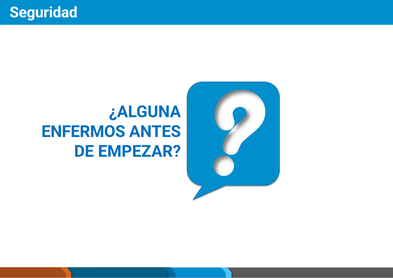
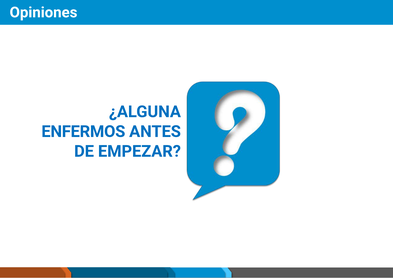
Seguridad: Seguridad -> Opiniones
